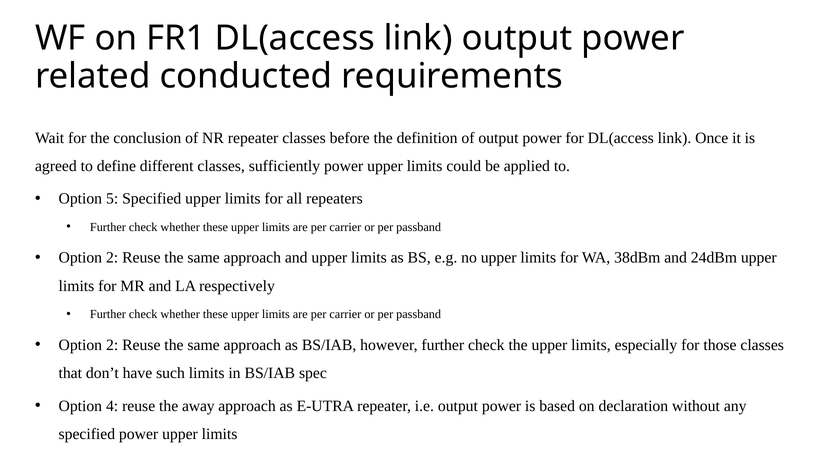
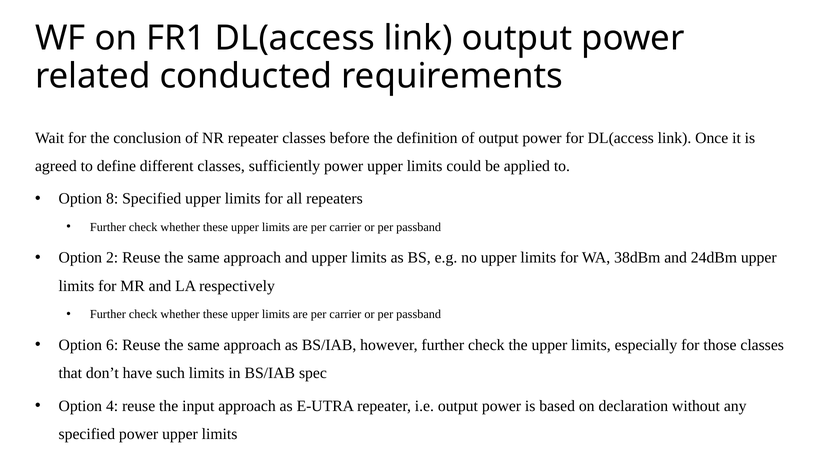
5: 5 -> 8
2 at (112, 345): 2 -> 6
away: away -> input
